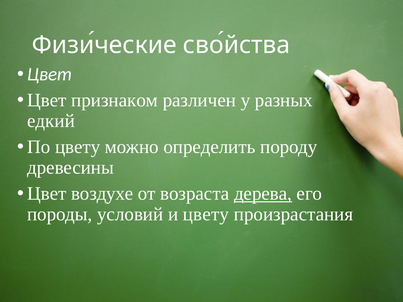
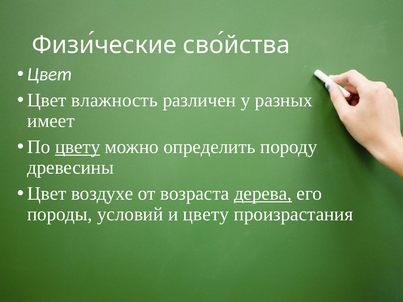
признаком: признаком -> влажность
едкий: едкий -> имеет
цвету at (78, 147) underline: none -> present
